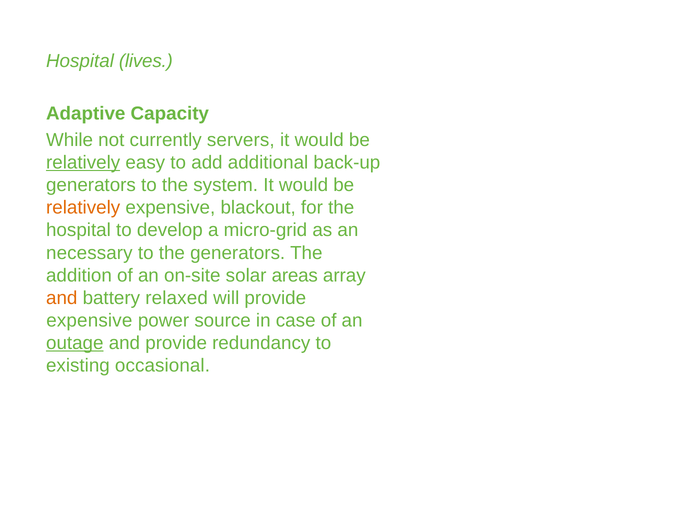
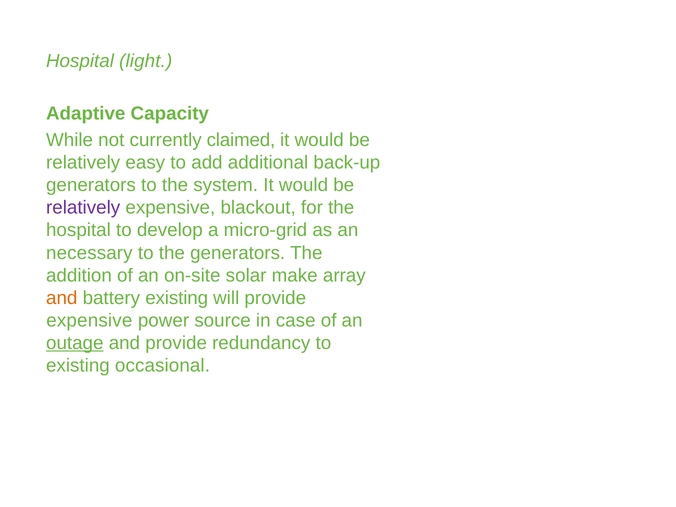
lives: lives -> light
servers: servers -> claimed
relatively at (83, 163) underline: present -> none
relatively at (83, 208) colour: orange -> purple
areas: areas -> make
battery relaxed: relaxed -> existing
